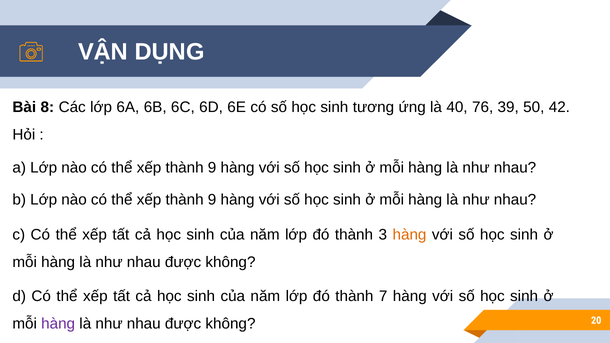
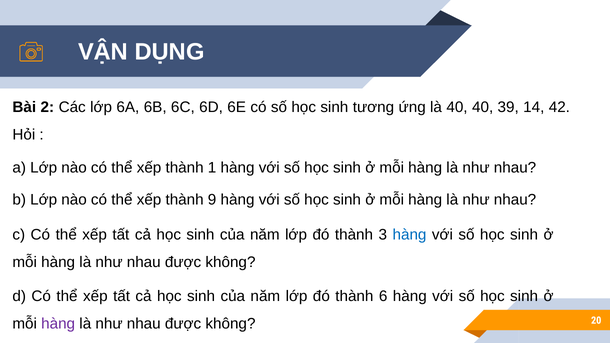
8: 8 -> 2
40 76: 76 -> 40
50: 50 -> 14
9 at (212, 168): 9 -> 1
hàng at (410, 235) colour: orange -> blue
7: 7 -> 6
